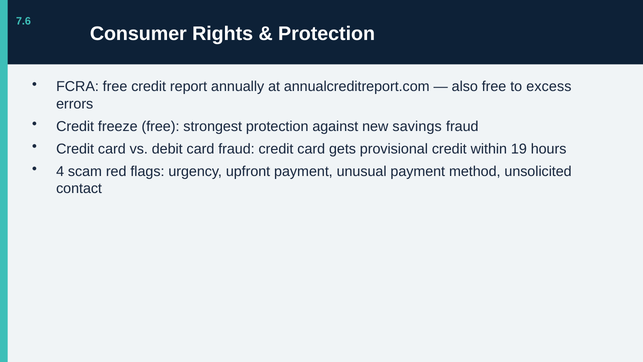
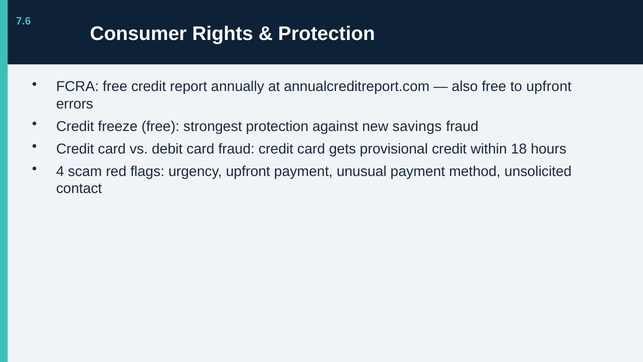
to excess: excess -> upfront
19: 19 -> 18
